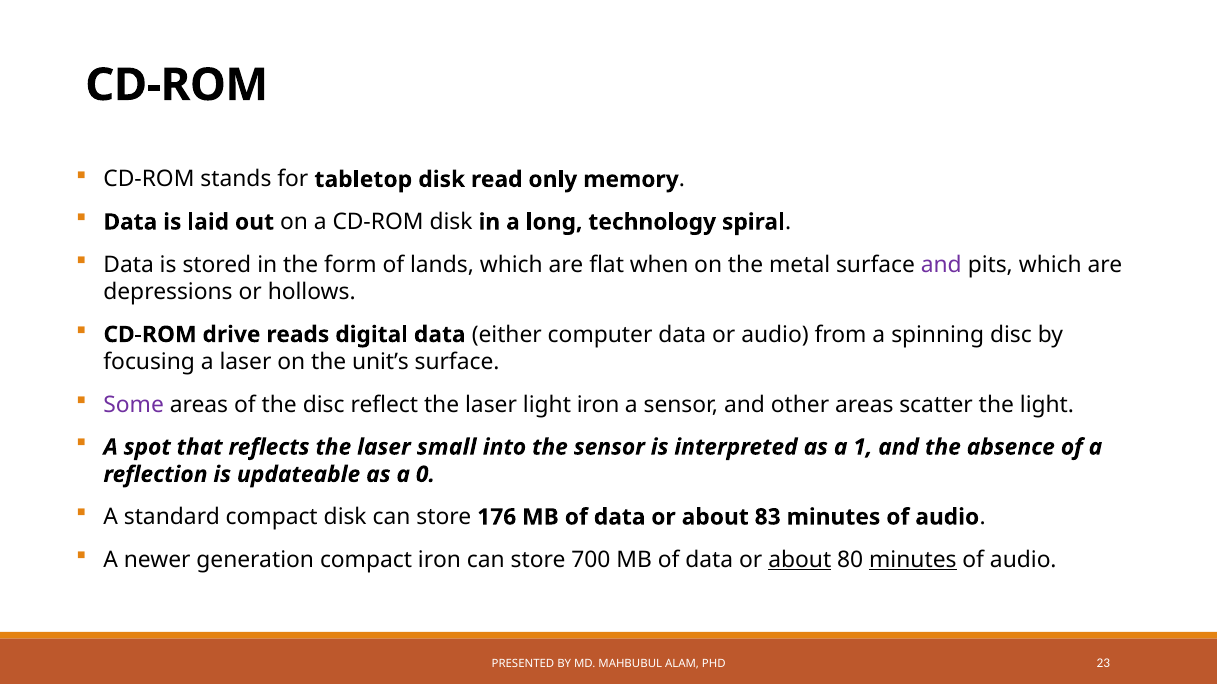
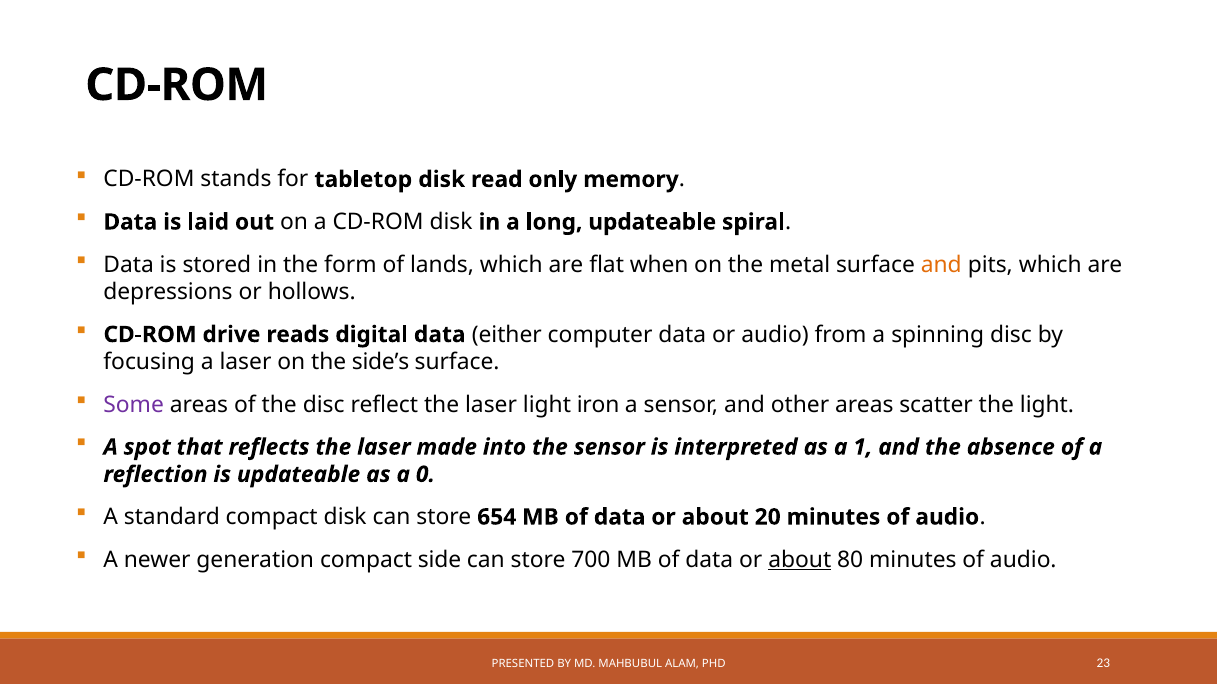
long technology: technology -> updateable
and at (941, 265) colour: purple -> orange
unit’s: unit’s -> side’s
small: small -> made
176: 176 -> 654
83: 83 -> 20
compact iron: iron -> side
minutes at (913, 560) underline: present -> none
